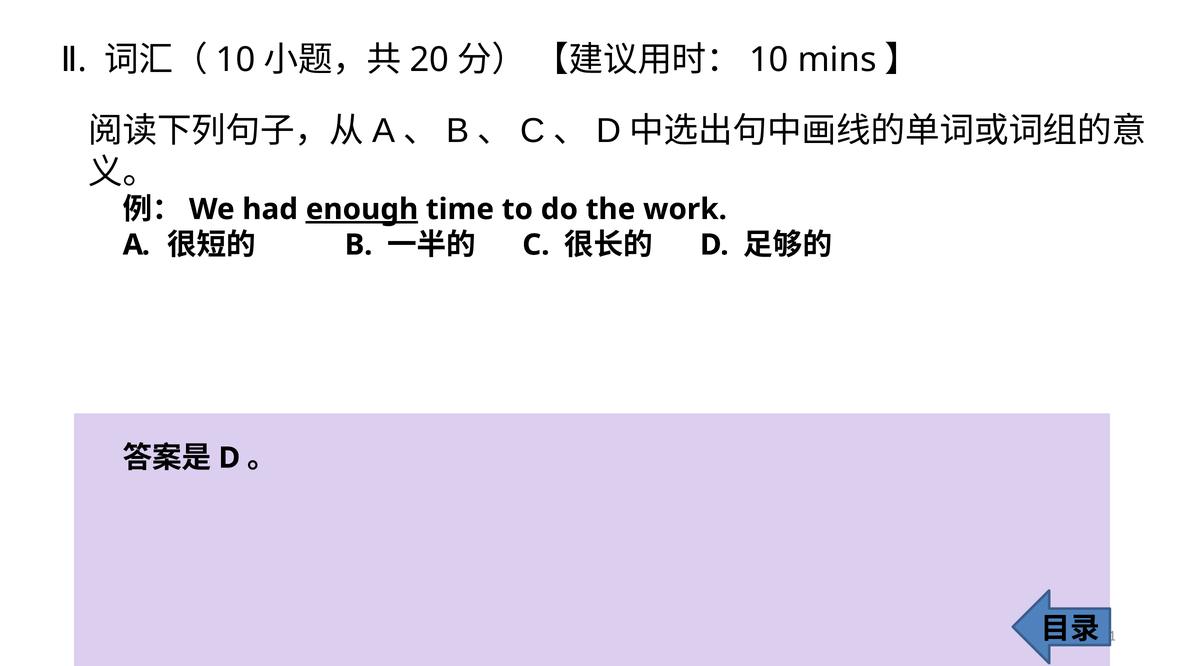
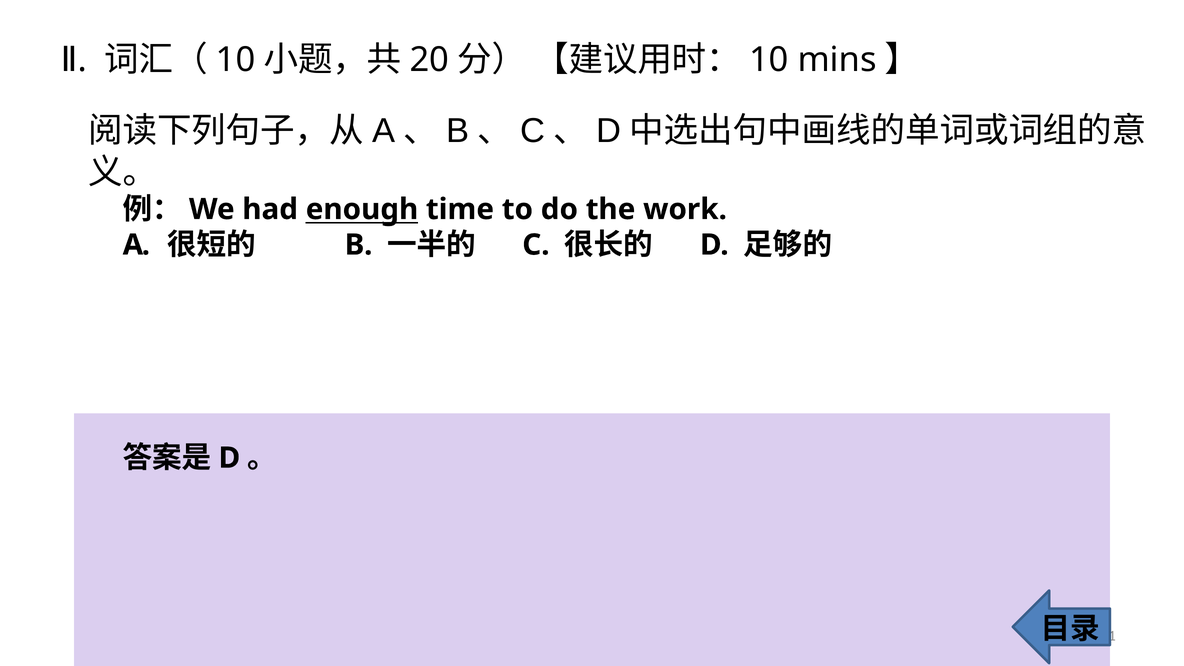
enough underline: present -> none
